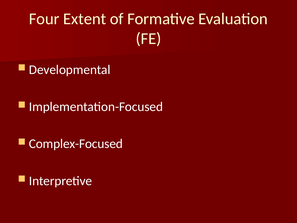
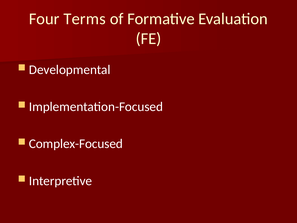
Extent: Extent -> Terms
